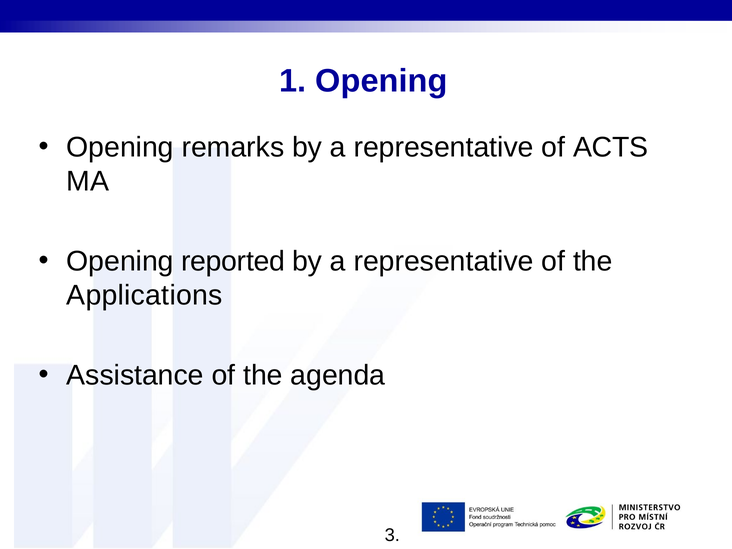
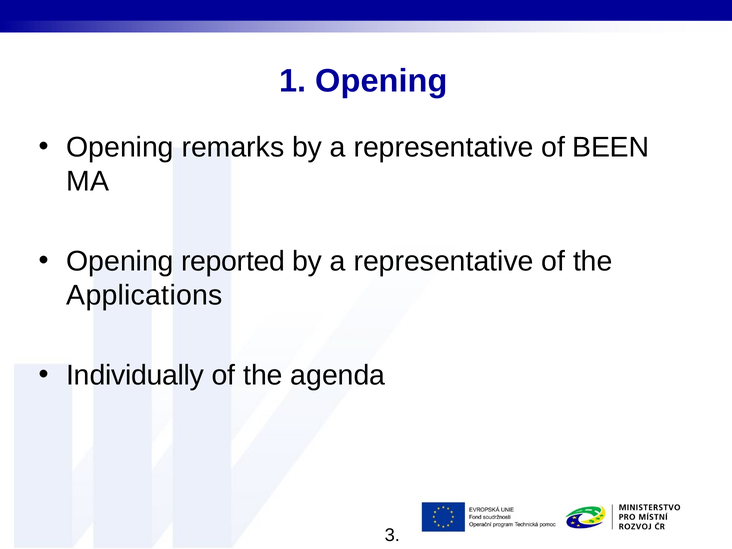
ACTS: ACTS -> BEEN
Assistance: Assistance -> Individually
